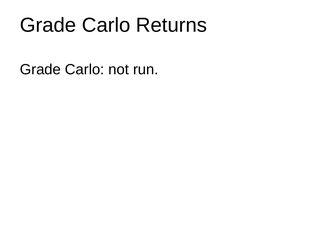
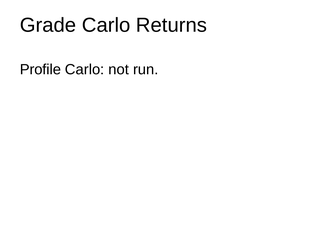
Grade at (40, 70): Grade -> Profile
